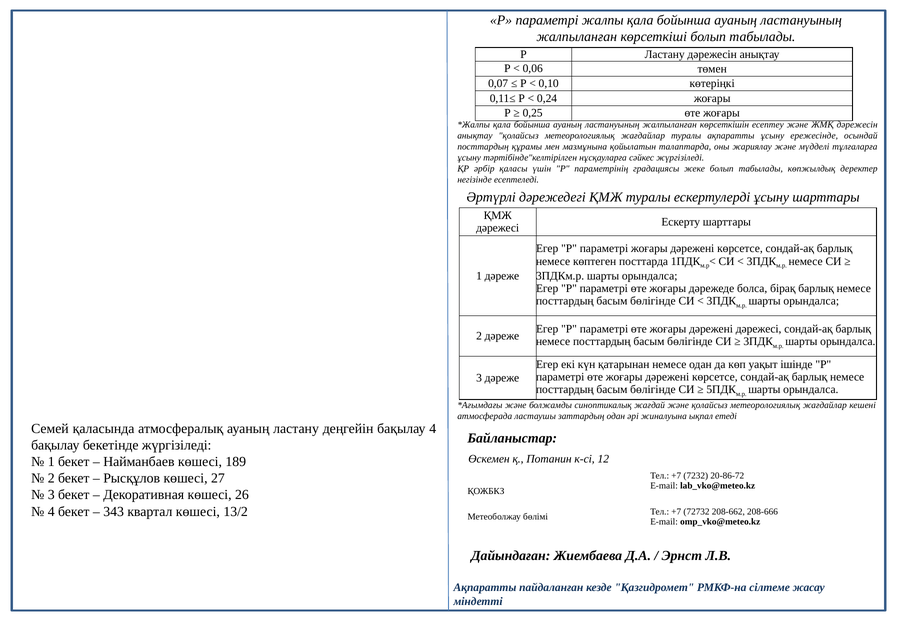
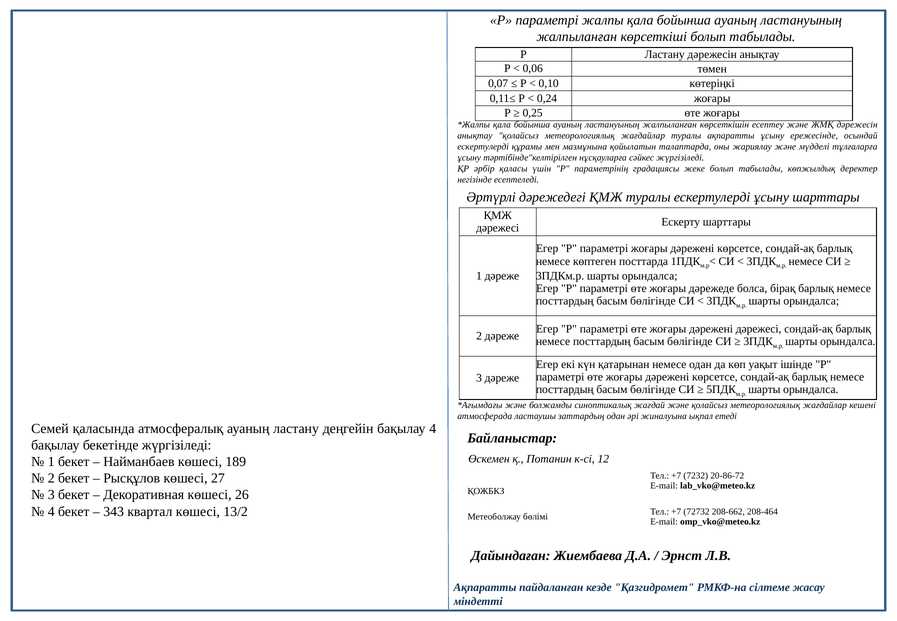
посттардың at (483, 147): посттардың -> ескертулерді
208-666: 208-666 -> 208-464
